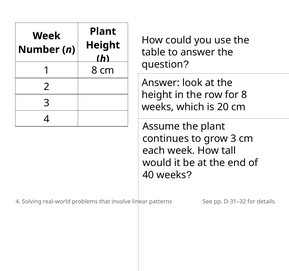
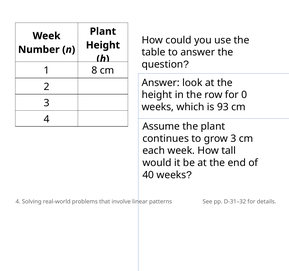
for 8: 8 -> 0
20: 20 -> 93
